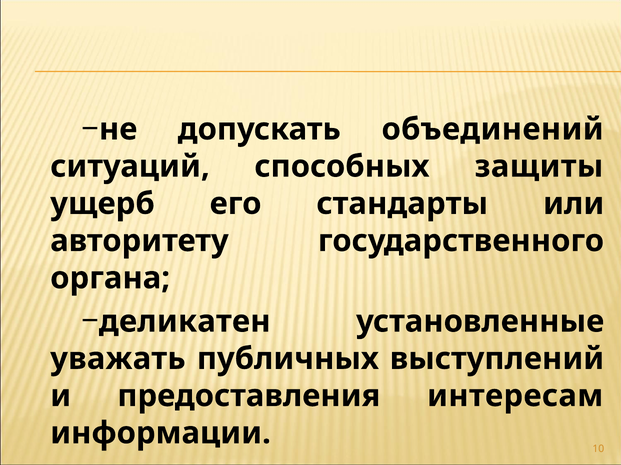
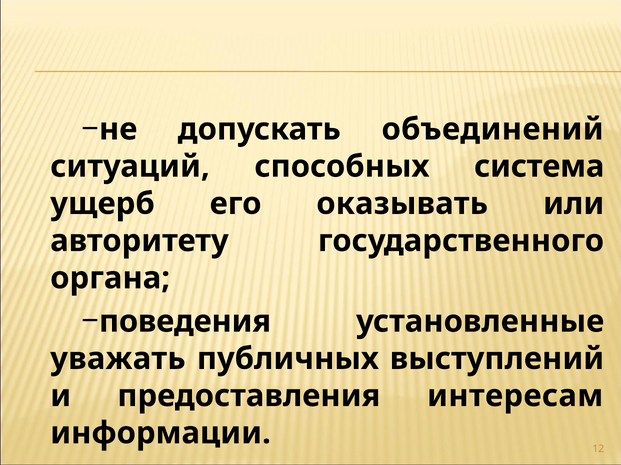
защиты: защиты -> система
стандарты: стандарты -> оказывать
деликатен: деликатен -> поведения
10: 10 -> 12
